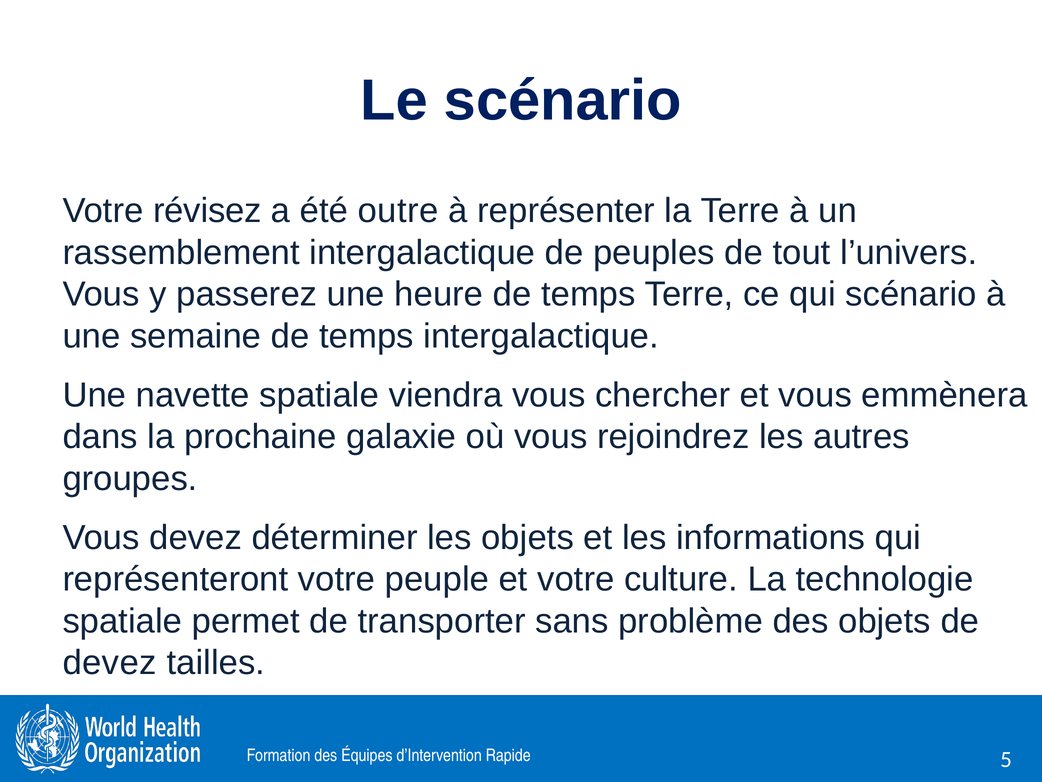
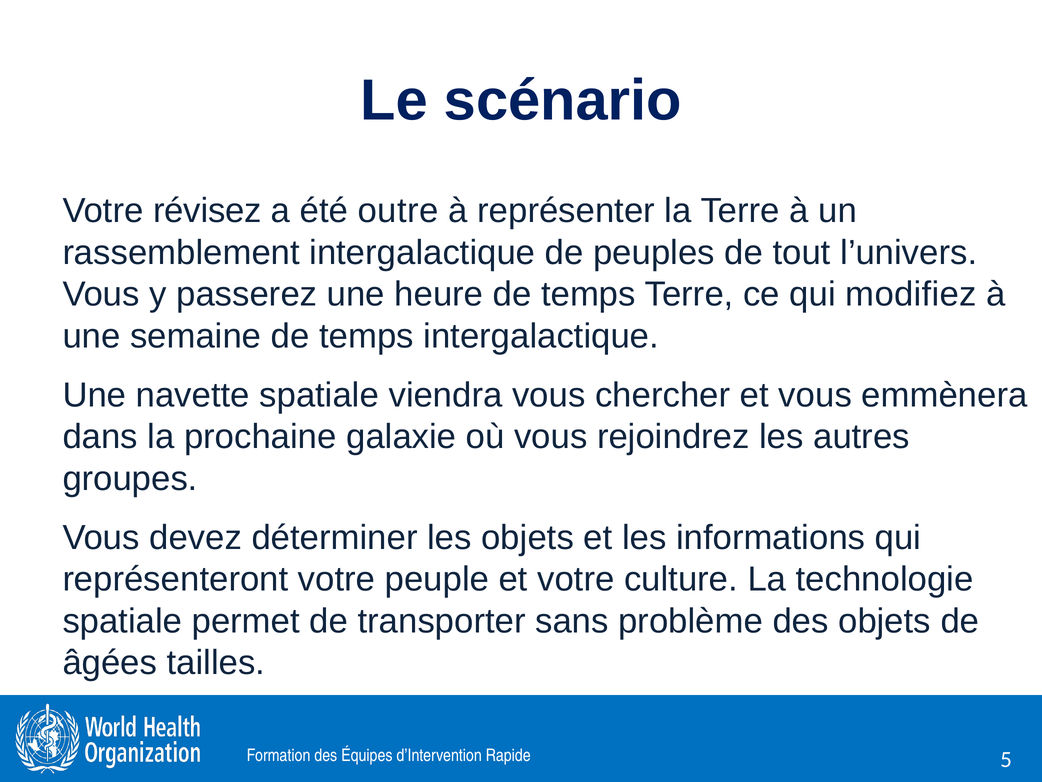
qui scénario: scénario -> modifiez
devez at (110, 662): devez -> âgées
